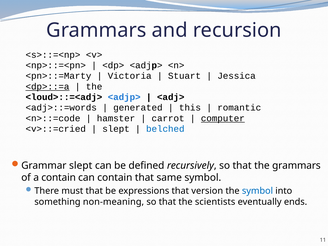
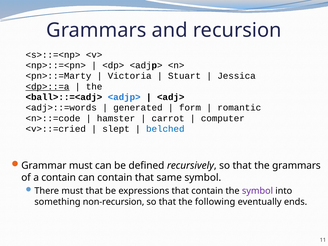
<loud>::=<adj>: <loud>::=<adj> -> <ball>::=<adj>
this: this -> form
computer underline: present -> none
Grammar slept: slept -> must
that version: version -> contain
symbol at (257, 191) colour: blue -> purple
non-meaning: non-meaning -> non-recursion
scientists: scientists -> following
